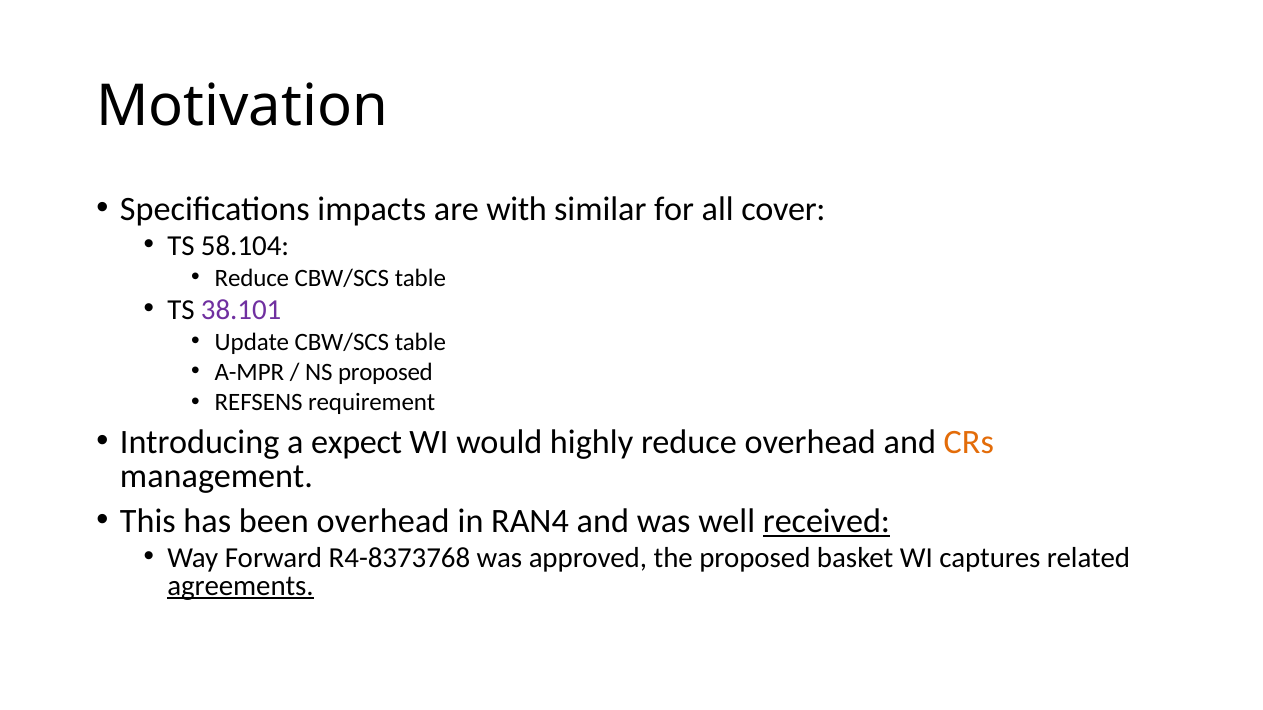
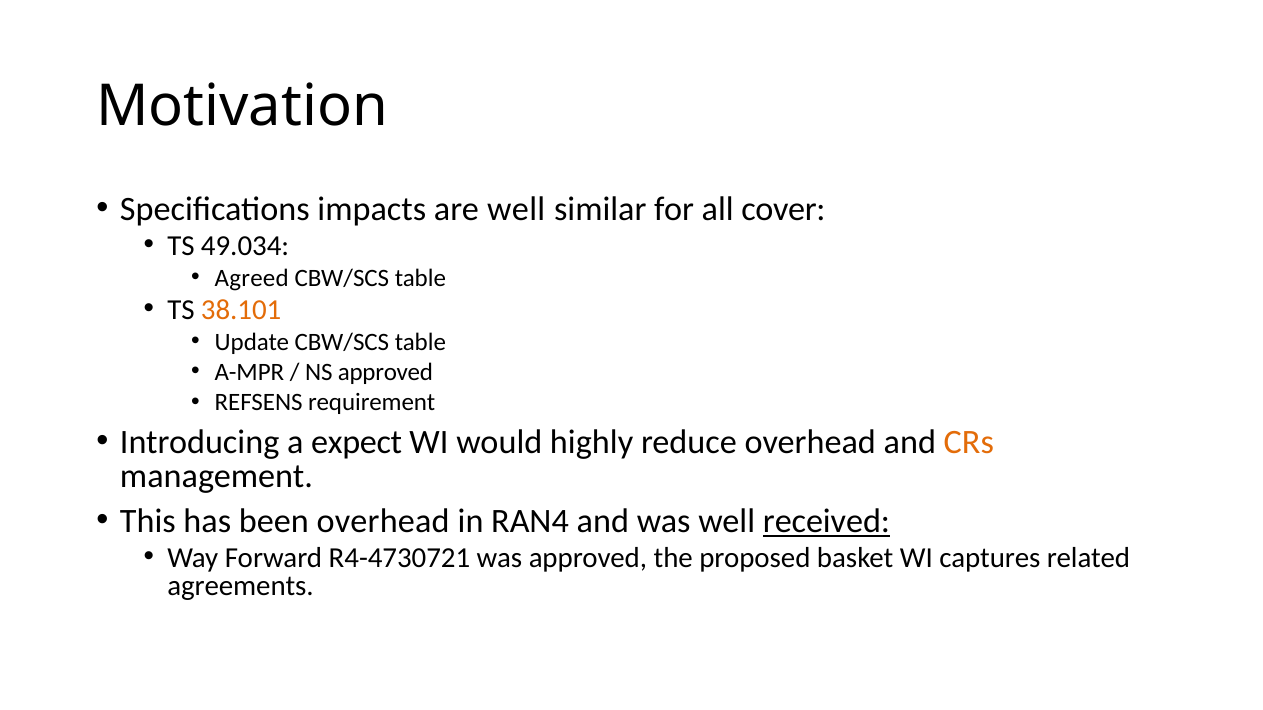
are with: with -> well
58.104: 58.104 -> 49.034
Reduce at (252, 278): Reduce -> Agreed
38.101 colour: purple -> orange
NS proposed: proposed -> approved
R4-8373768: R4-8373768 -> R4-4730721
agreements underline: present -> none
